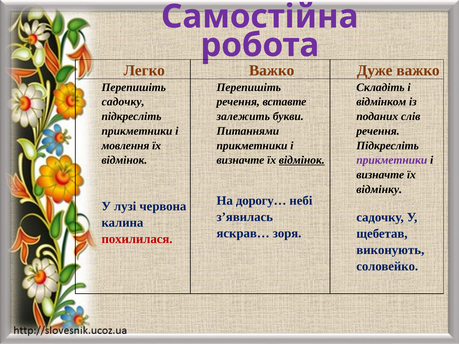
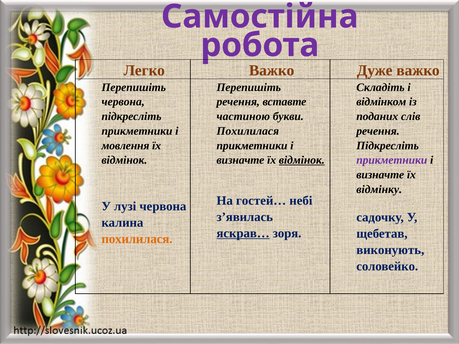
садочку at (123, 102): садочку -> червона
залежить: залежить -> частиною
Питаннями at (248, 131): Питаннями -> Похилилася
дорогу…: дорогу… -> гостей…
яскрав… underline: none -> present
похилилася at (137, 239) colour: red -> orange
